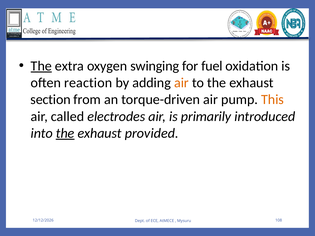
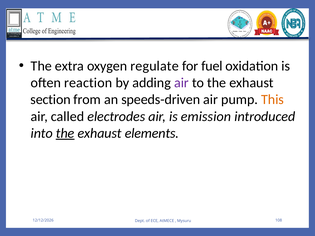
The at (41, 66) underline: present -> none
swinging: swinging -> regulate
air at (181, 83) colour: orange -> purple
torque-driven: torque-driven -> speeds-driven
primarily: primarily -> emission
provided: provided -> elements
